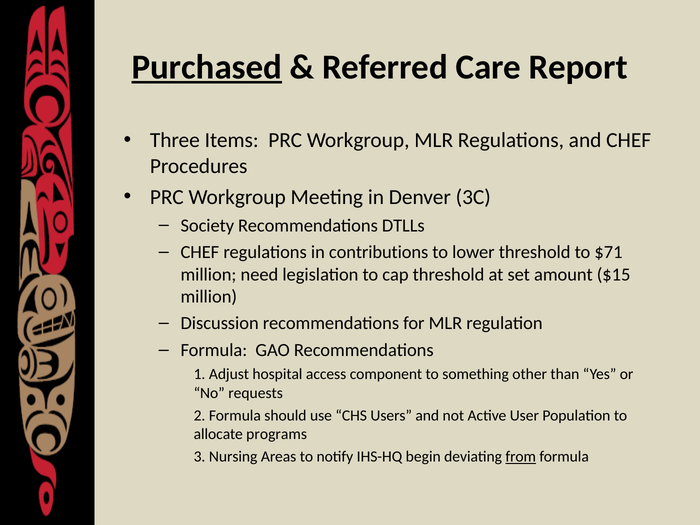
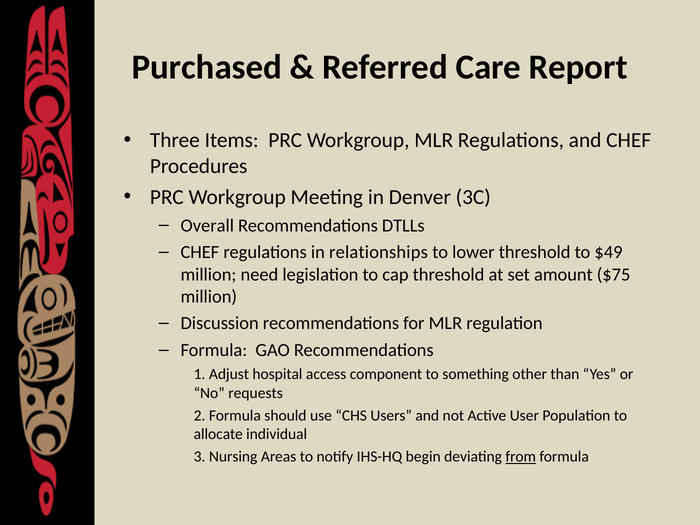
Purchased underline: present -> none
Society: Society -> Overall
contributions: contributions -> relationships
$71: $71 -> $49
$15: $15 -> $75
programs: programs -> individual
